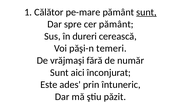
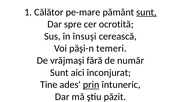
cer pământ: pământ -> ocrotită
dureri: dureri -> însuşi
Este: Este -> Tine
prin underline: none -> present
